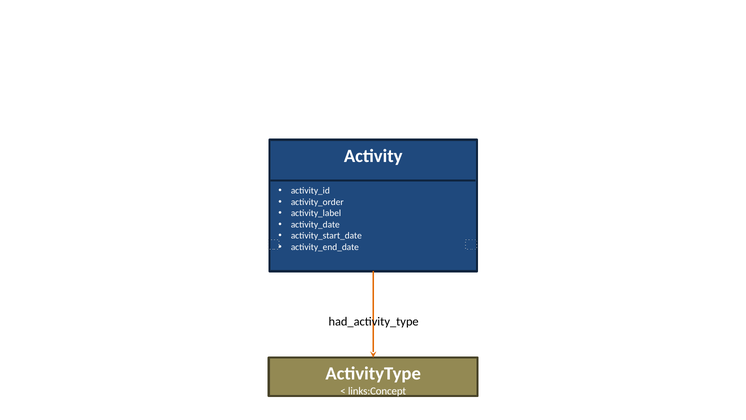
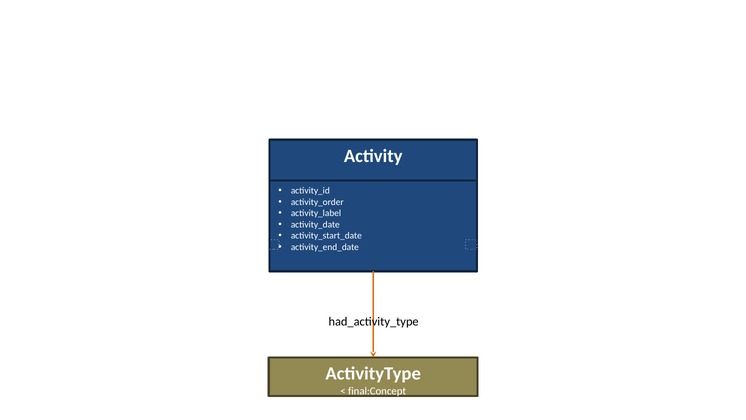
links:Concept: links:Concept -> final:Concept
